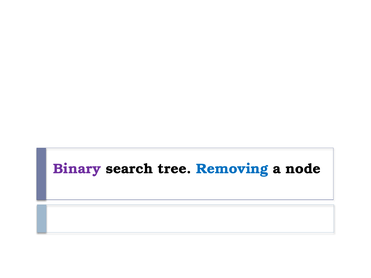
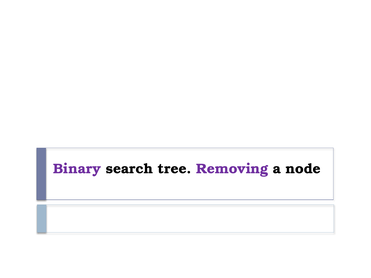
Removing colour: blue -> purple
